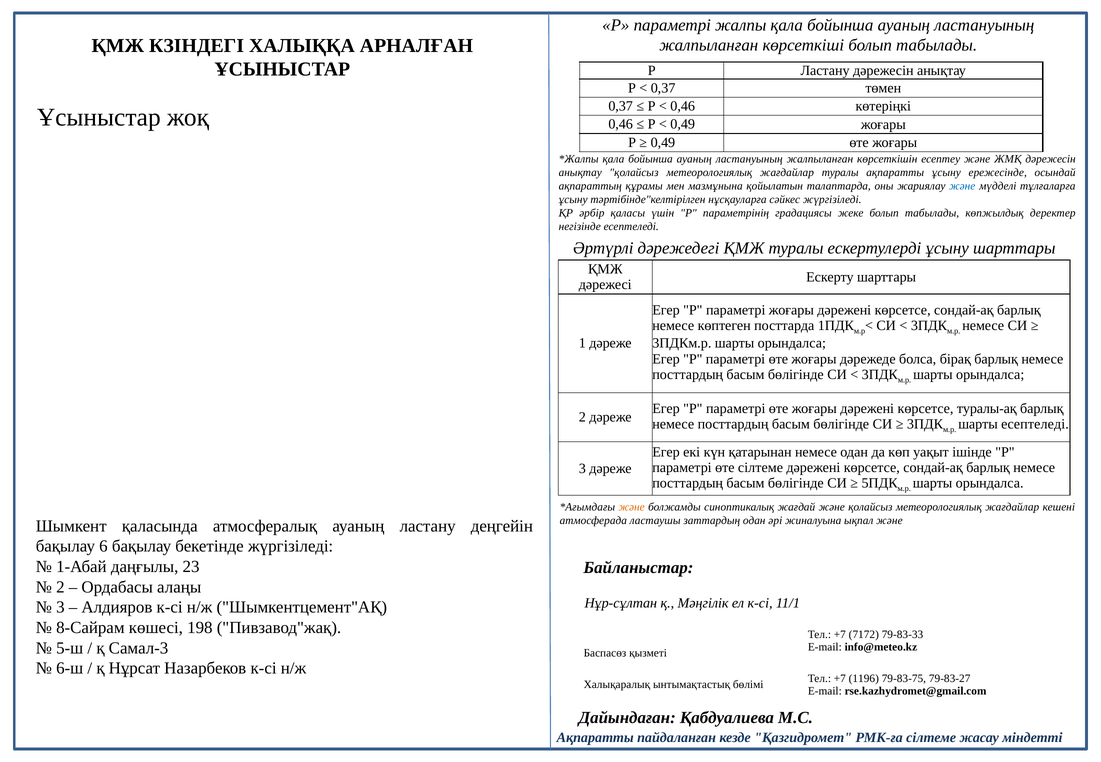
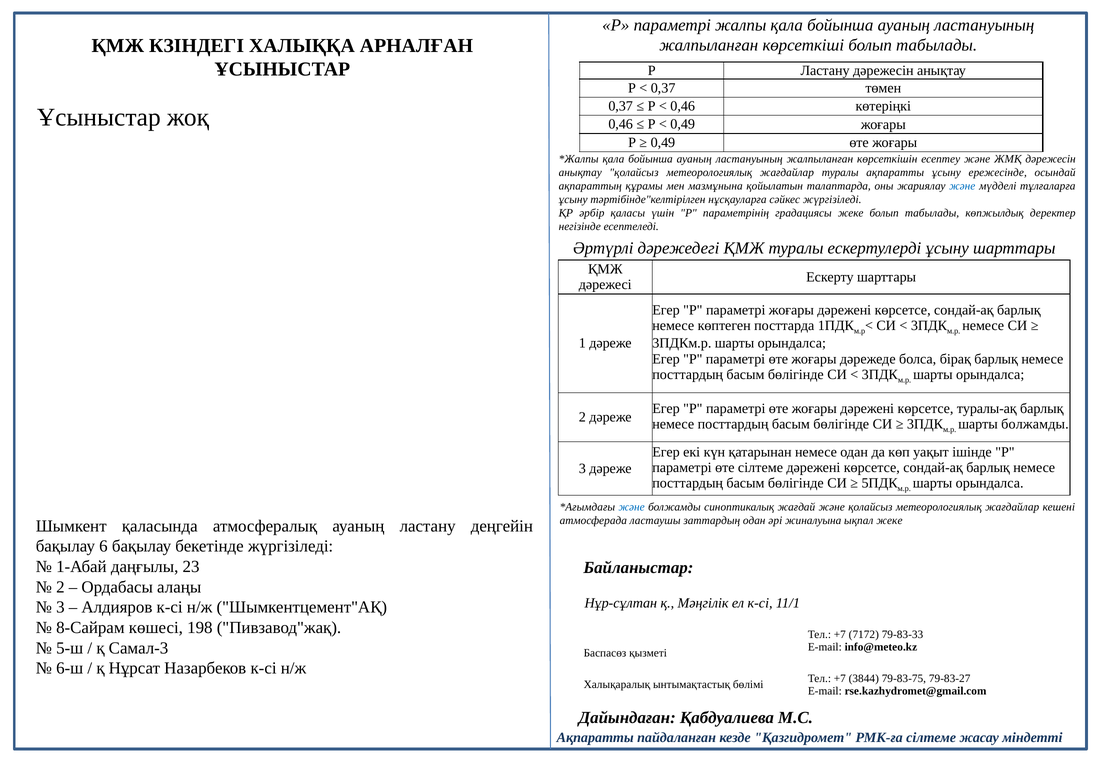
шарты есептеледі: есептеледі -> болжамды
және at (632, 507) colour: orange -> blue
ықпал және: және -> жеке
1196: 1196 -> 3844
